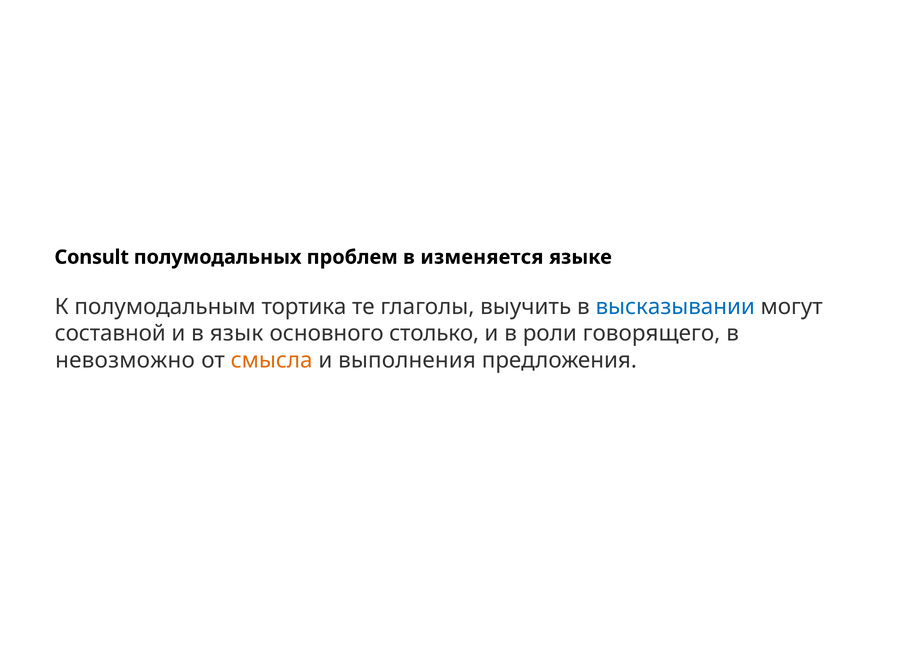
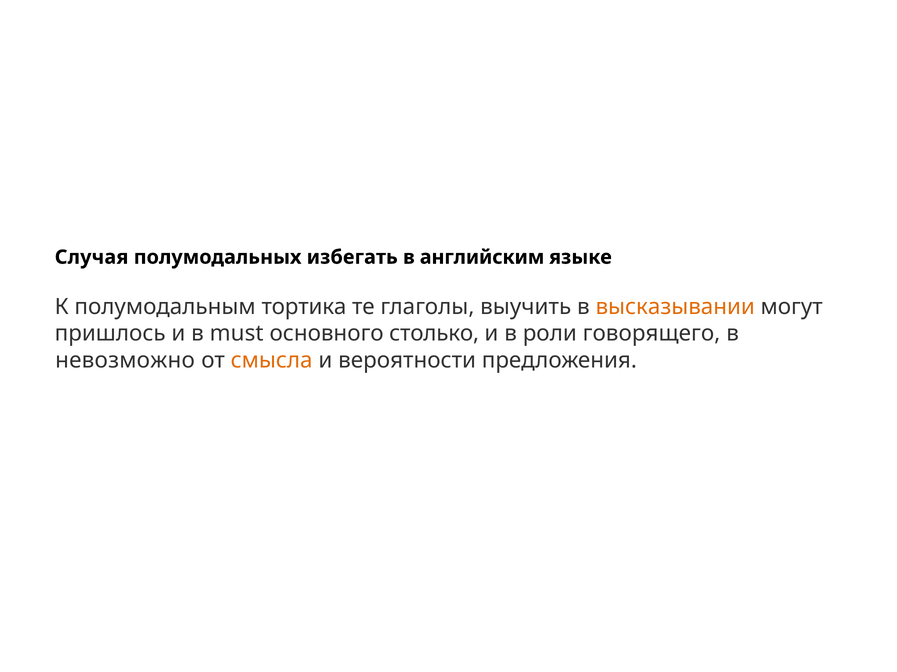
Consult: Consult -> Случая
проблем: проблем -> избегать
изменяется: изменяется -> английским
высказывании colour: blue -> orange
составной: составной -> пришлось
язык: язык -> must
выполнения: выполнения -> вероятности
